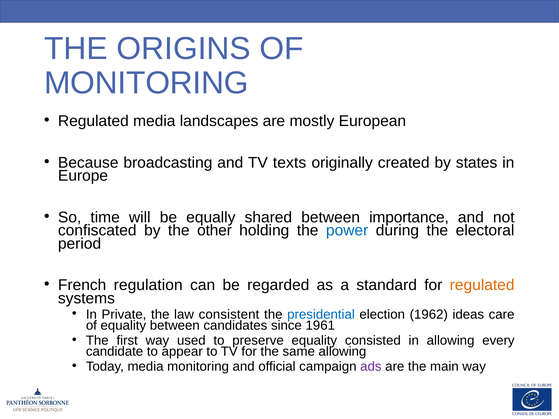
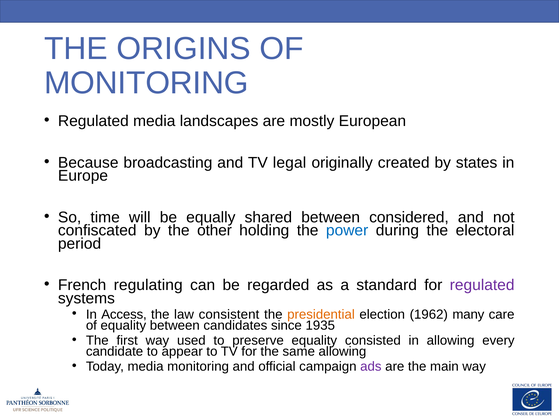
texts: texts -> legal
importance: importance -> considered
regulation: regulation -> regulating
regulated at (482, 285) colour: orange -> purple
Private: Private -> Access
presidential colour: blue -> orange
ideas: ideas -> many
1961: 1961 -> 1935
